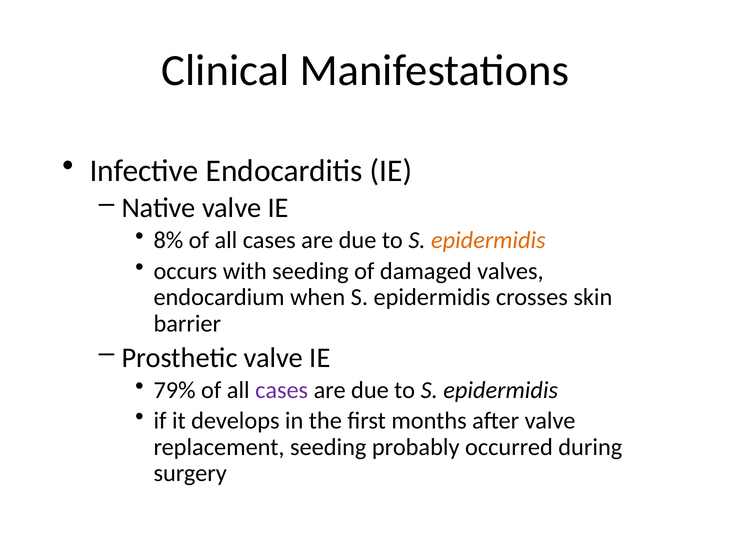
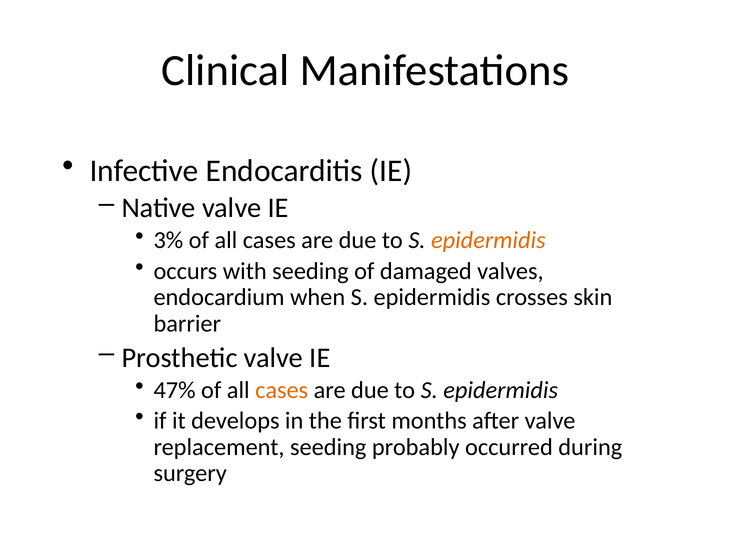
8%: 8% -> 3%
79%: 79% -> 47%
cases at (282, 390) colour: purple -> orange
